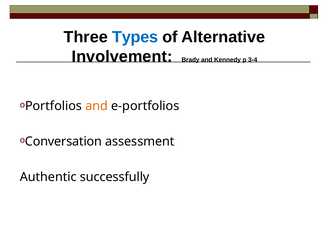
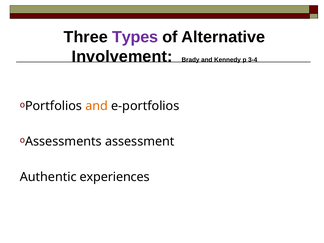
Types colour: blue -> purple
Conversation: Conversation -> Assessments
successfully: successfully -> experiences
